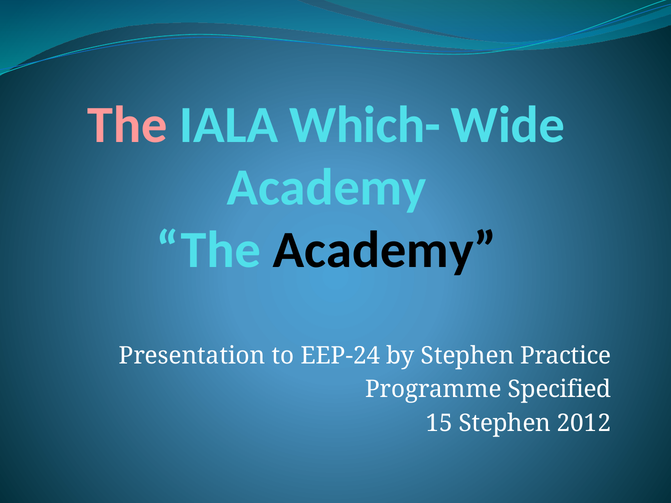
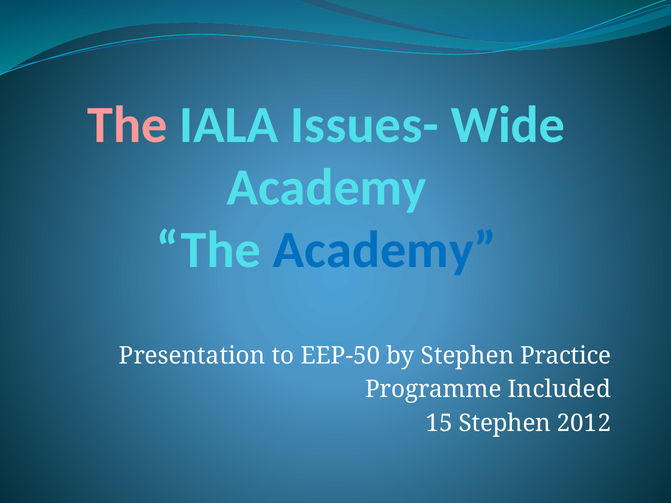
Which-: Which- -> Issues-
Academy at (385, 250) colour: black -> blue
EEP-24: EEP-24 -> EEP-50
Specified: Specified -> Included
